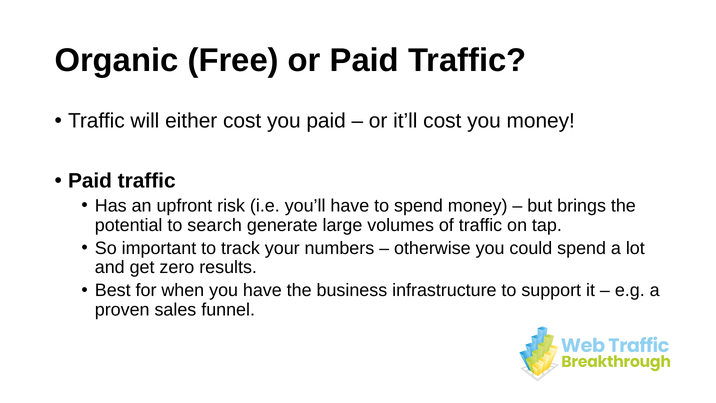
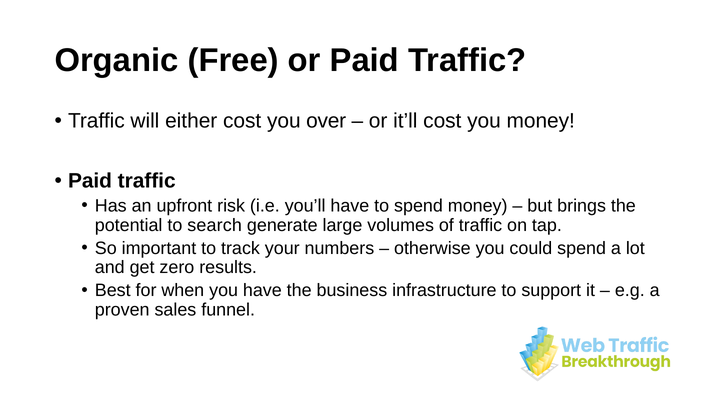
you paid: paid -> over
